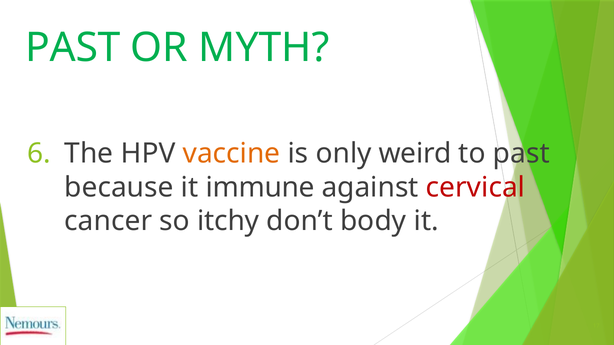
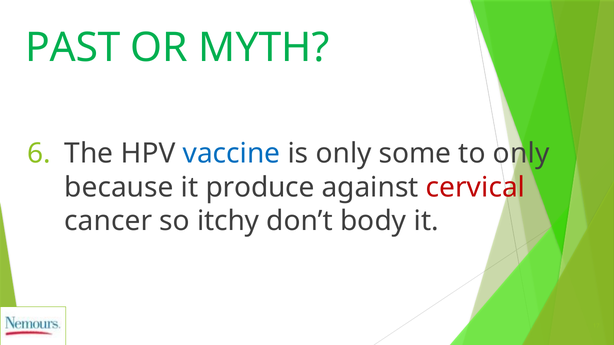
vaccine colour: orange -> blue
weird: weird -> some
to past: past -> only
immune: immune -> produce
